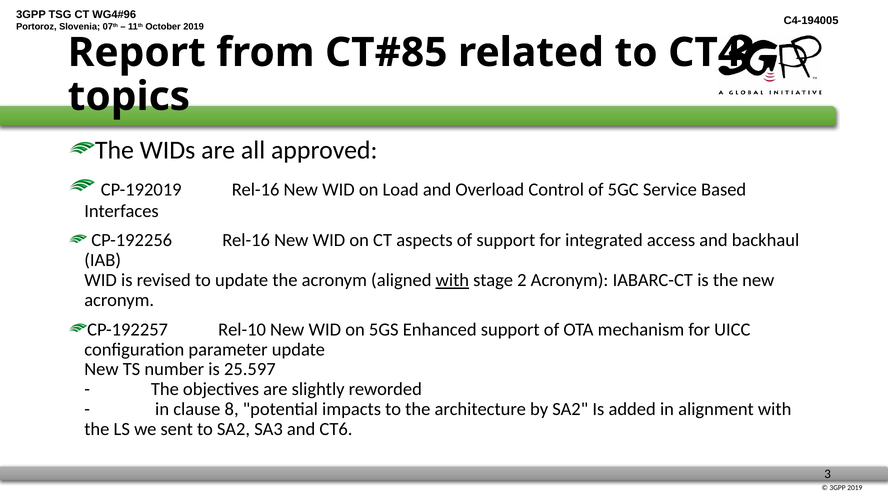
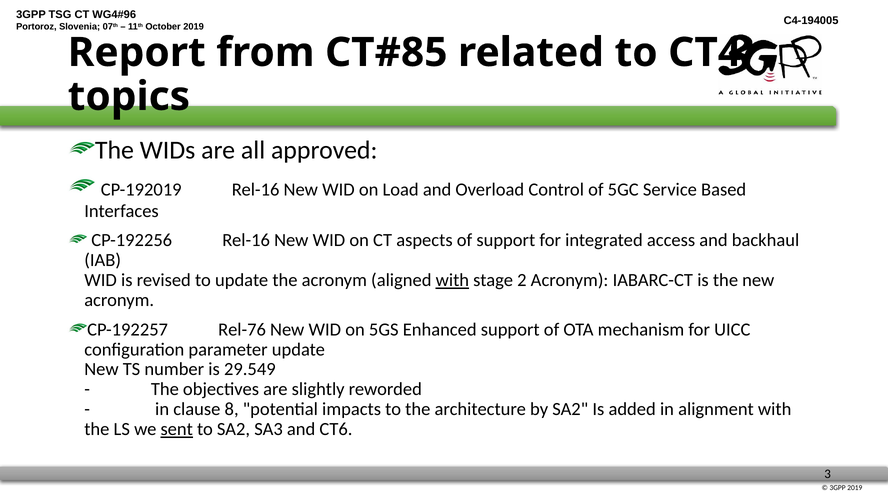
Rel-10: Rel-10 -> Rel-76
25.597: 25.597 -> 29.549
sent underline: none -> present
